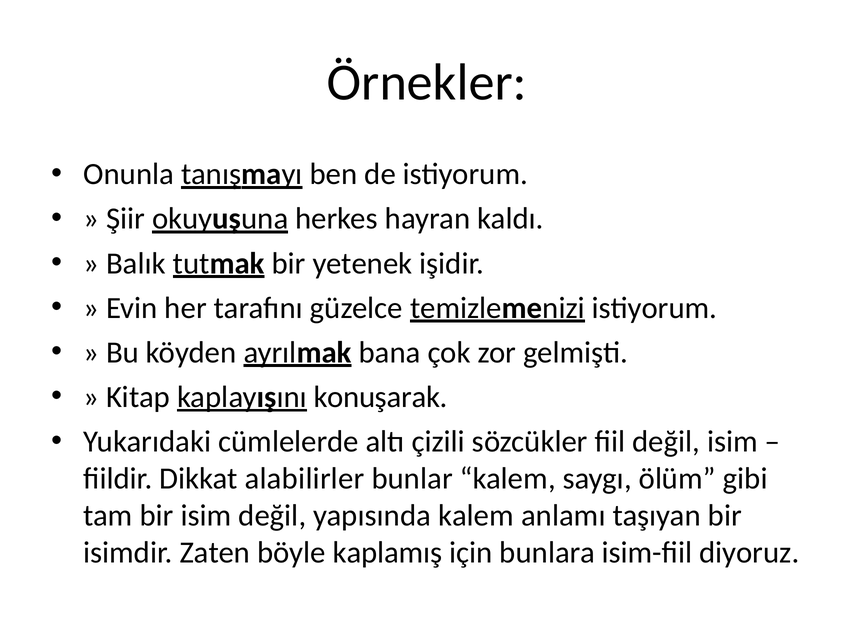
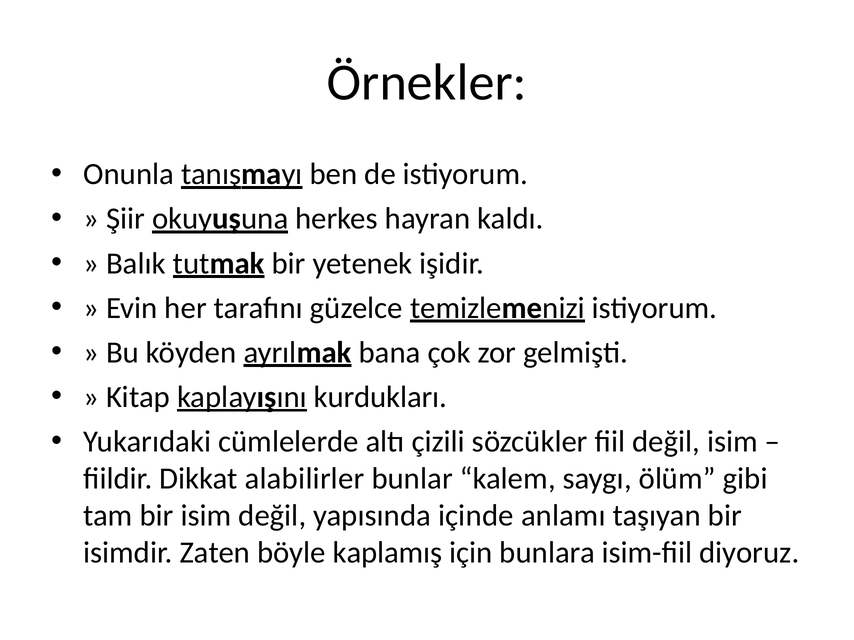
konuşarak: konuşarak -> kurdukları
yapısında kalem: kalem -> içinde
